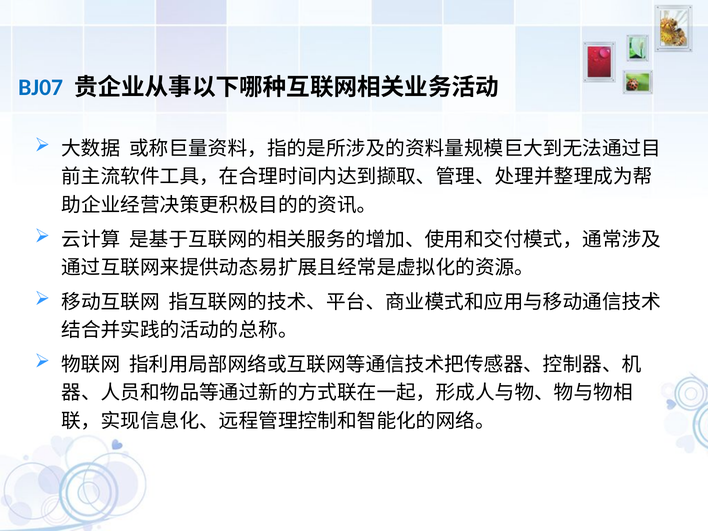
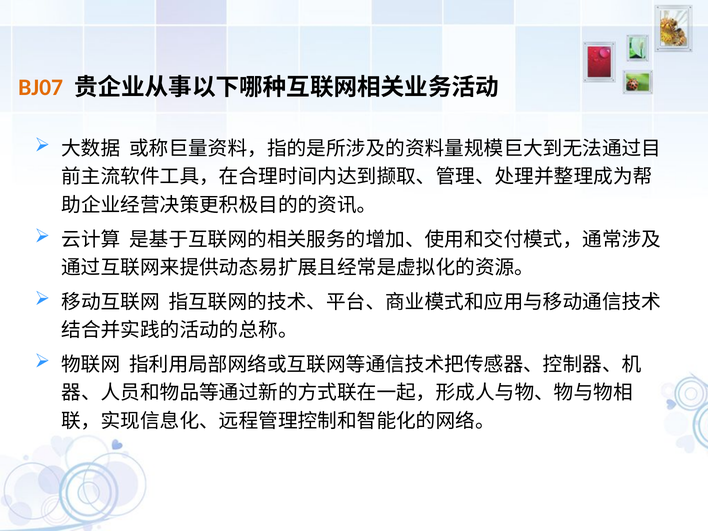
BJ07 colour: blue -> orange
